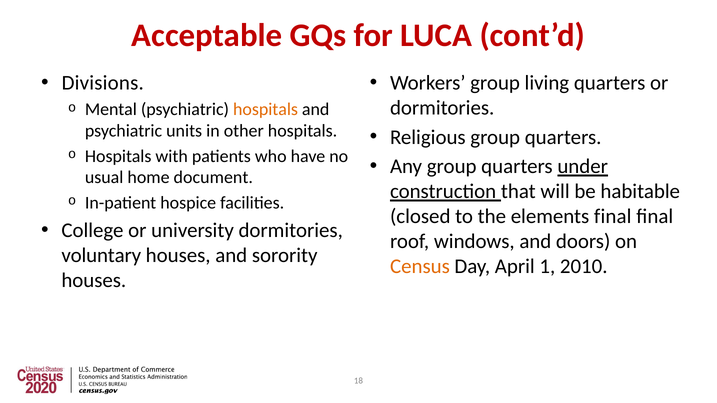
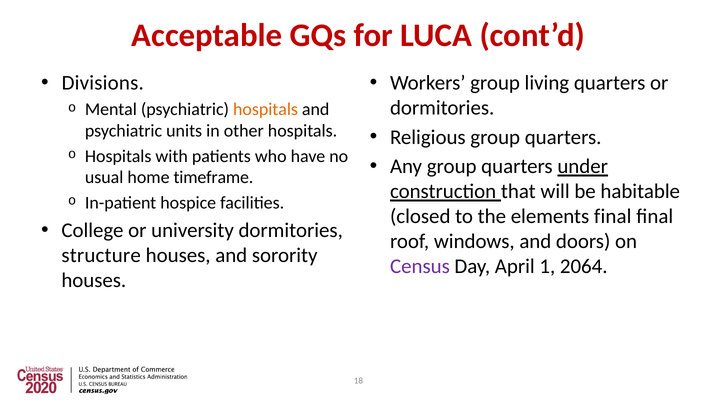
document: document -> timeframe
voluntary: voluntary -> structure
Census colour: orange -> purple
2010: 2010 -> 2064
